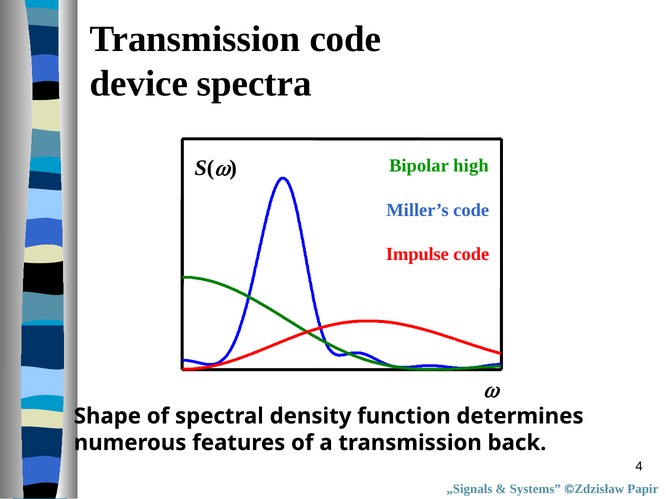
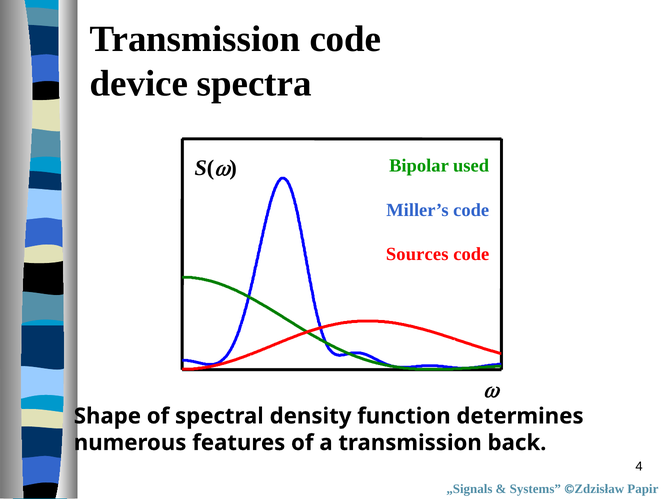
high: high -> used
Impulse: Impulse -> Sources
